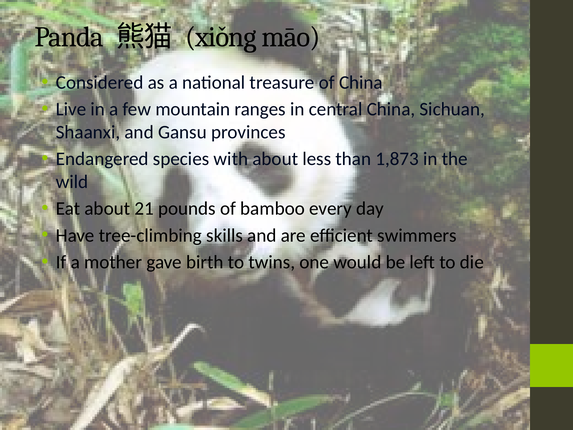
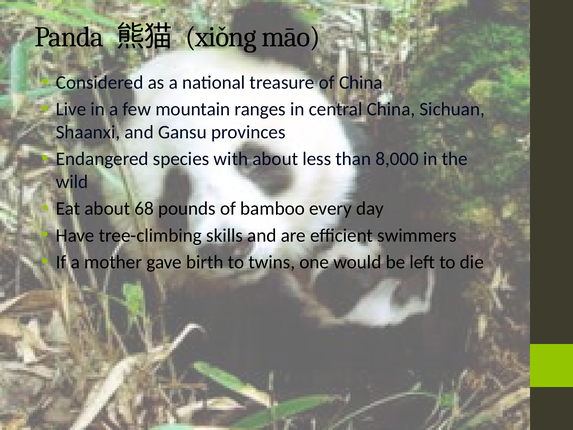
1,873: 1,873 -> 8,000
21: 21 -> 68
